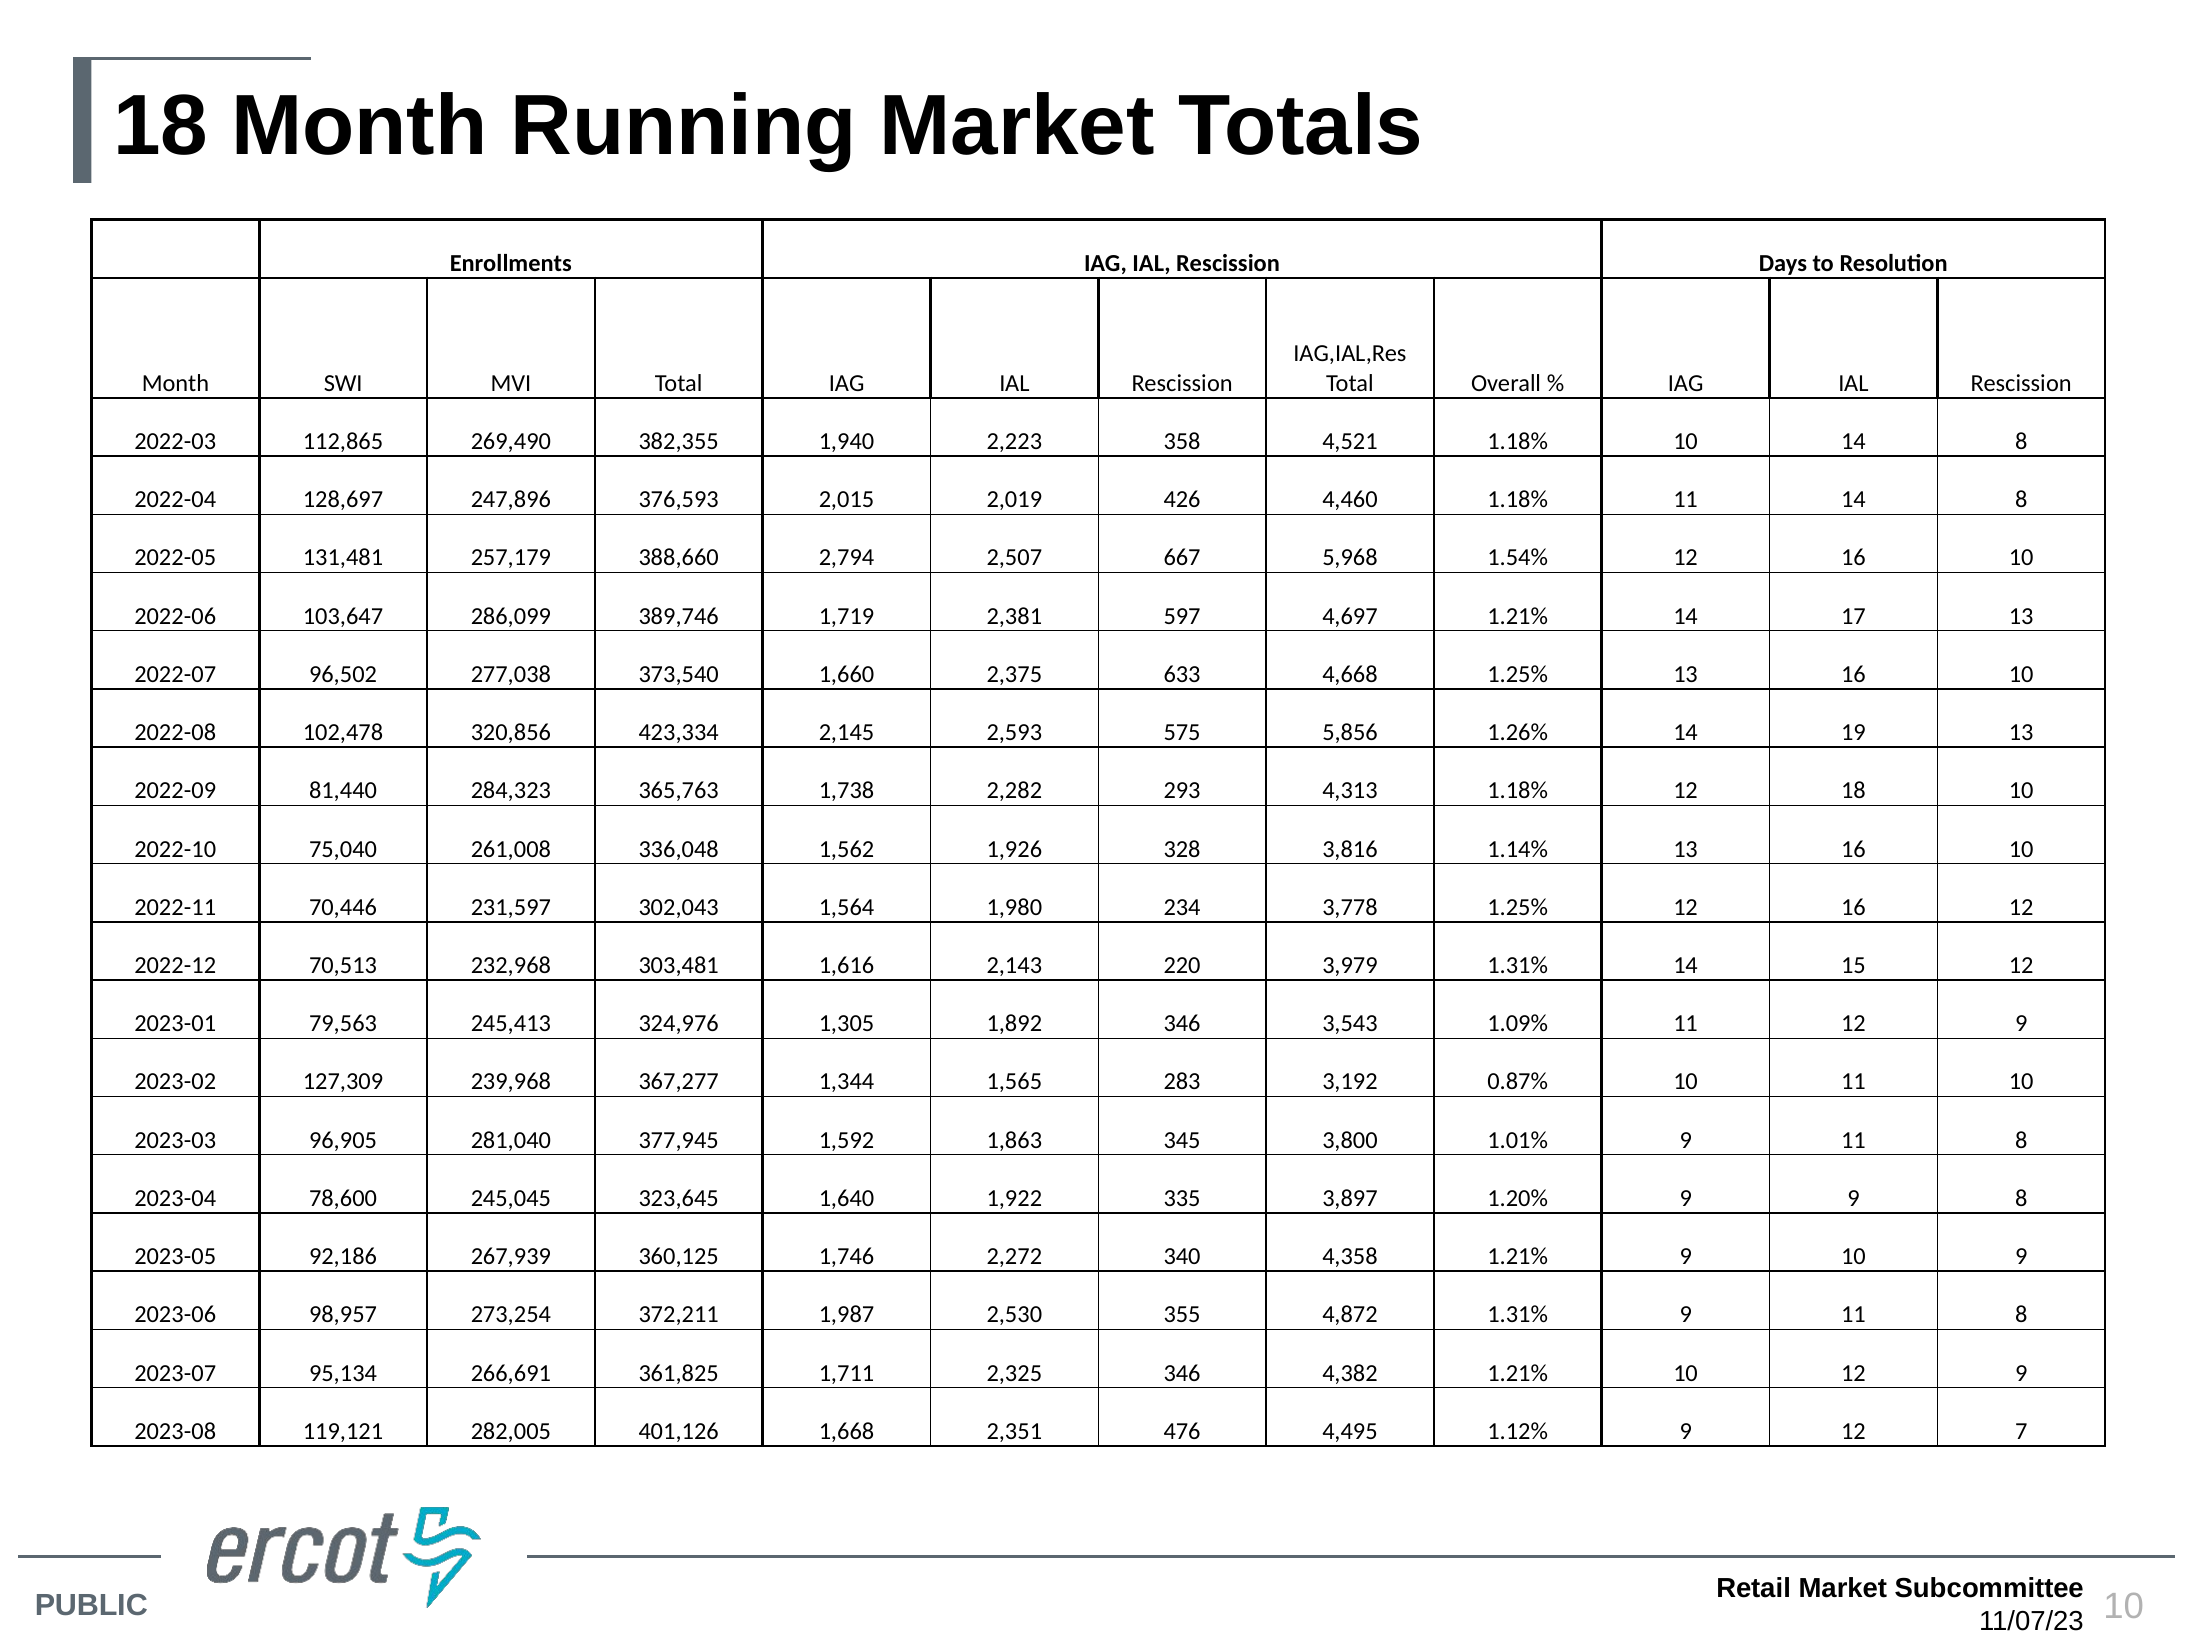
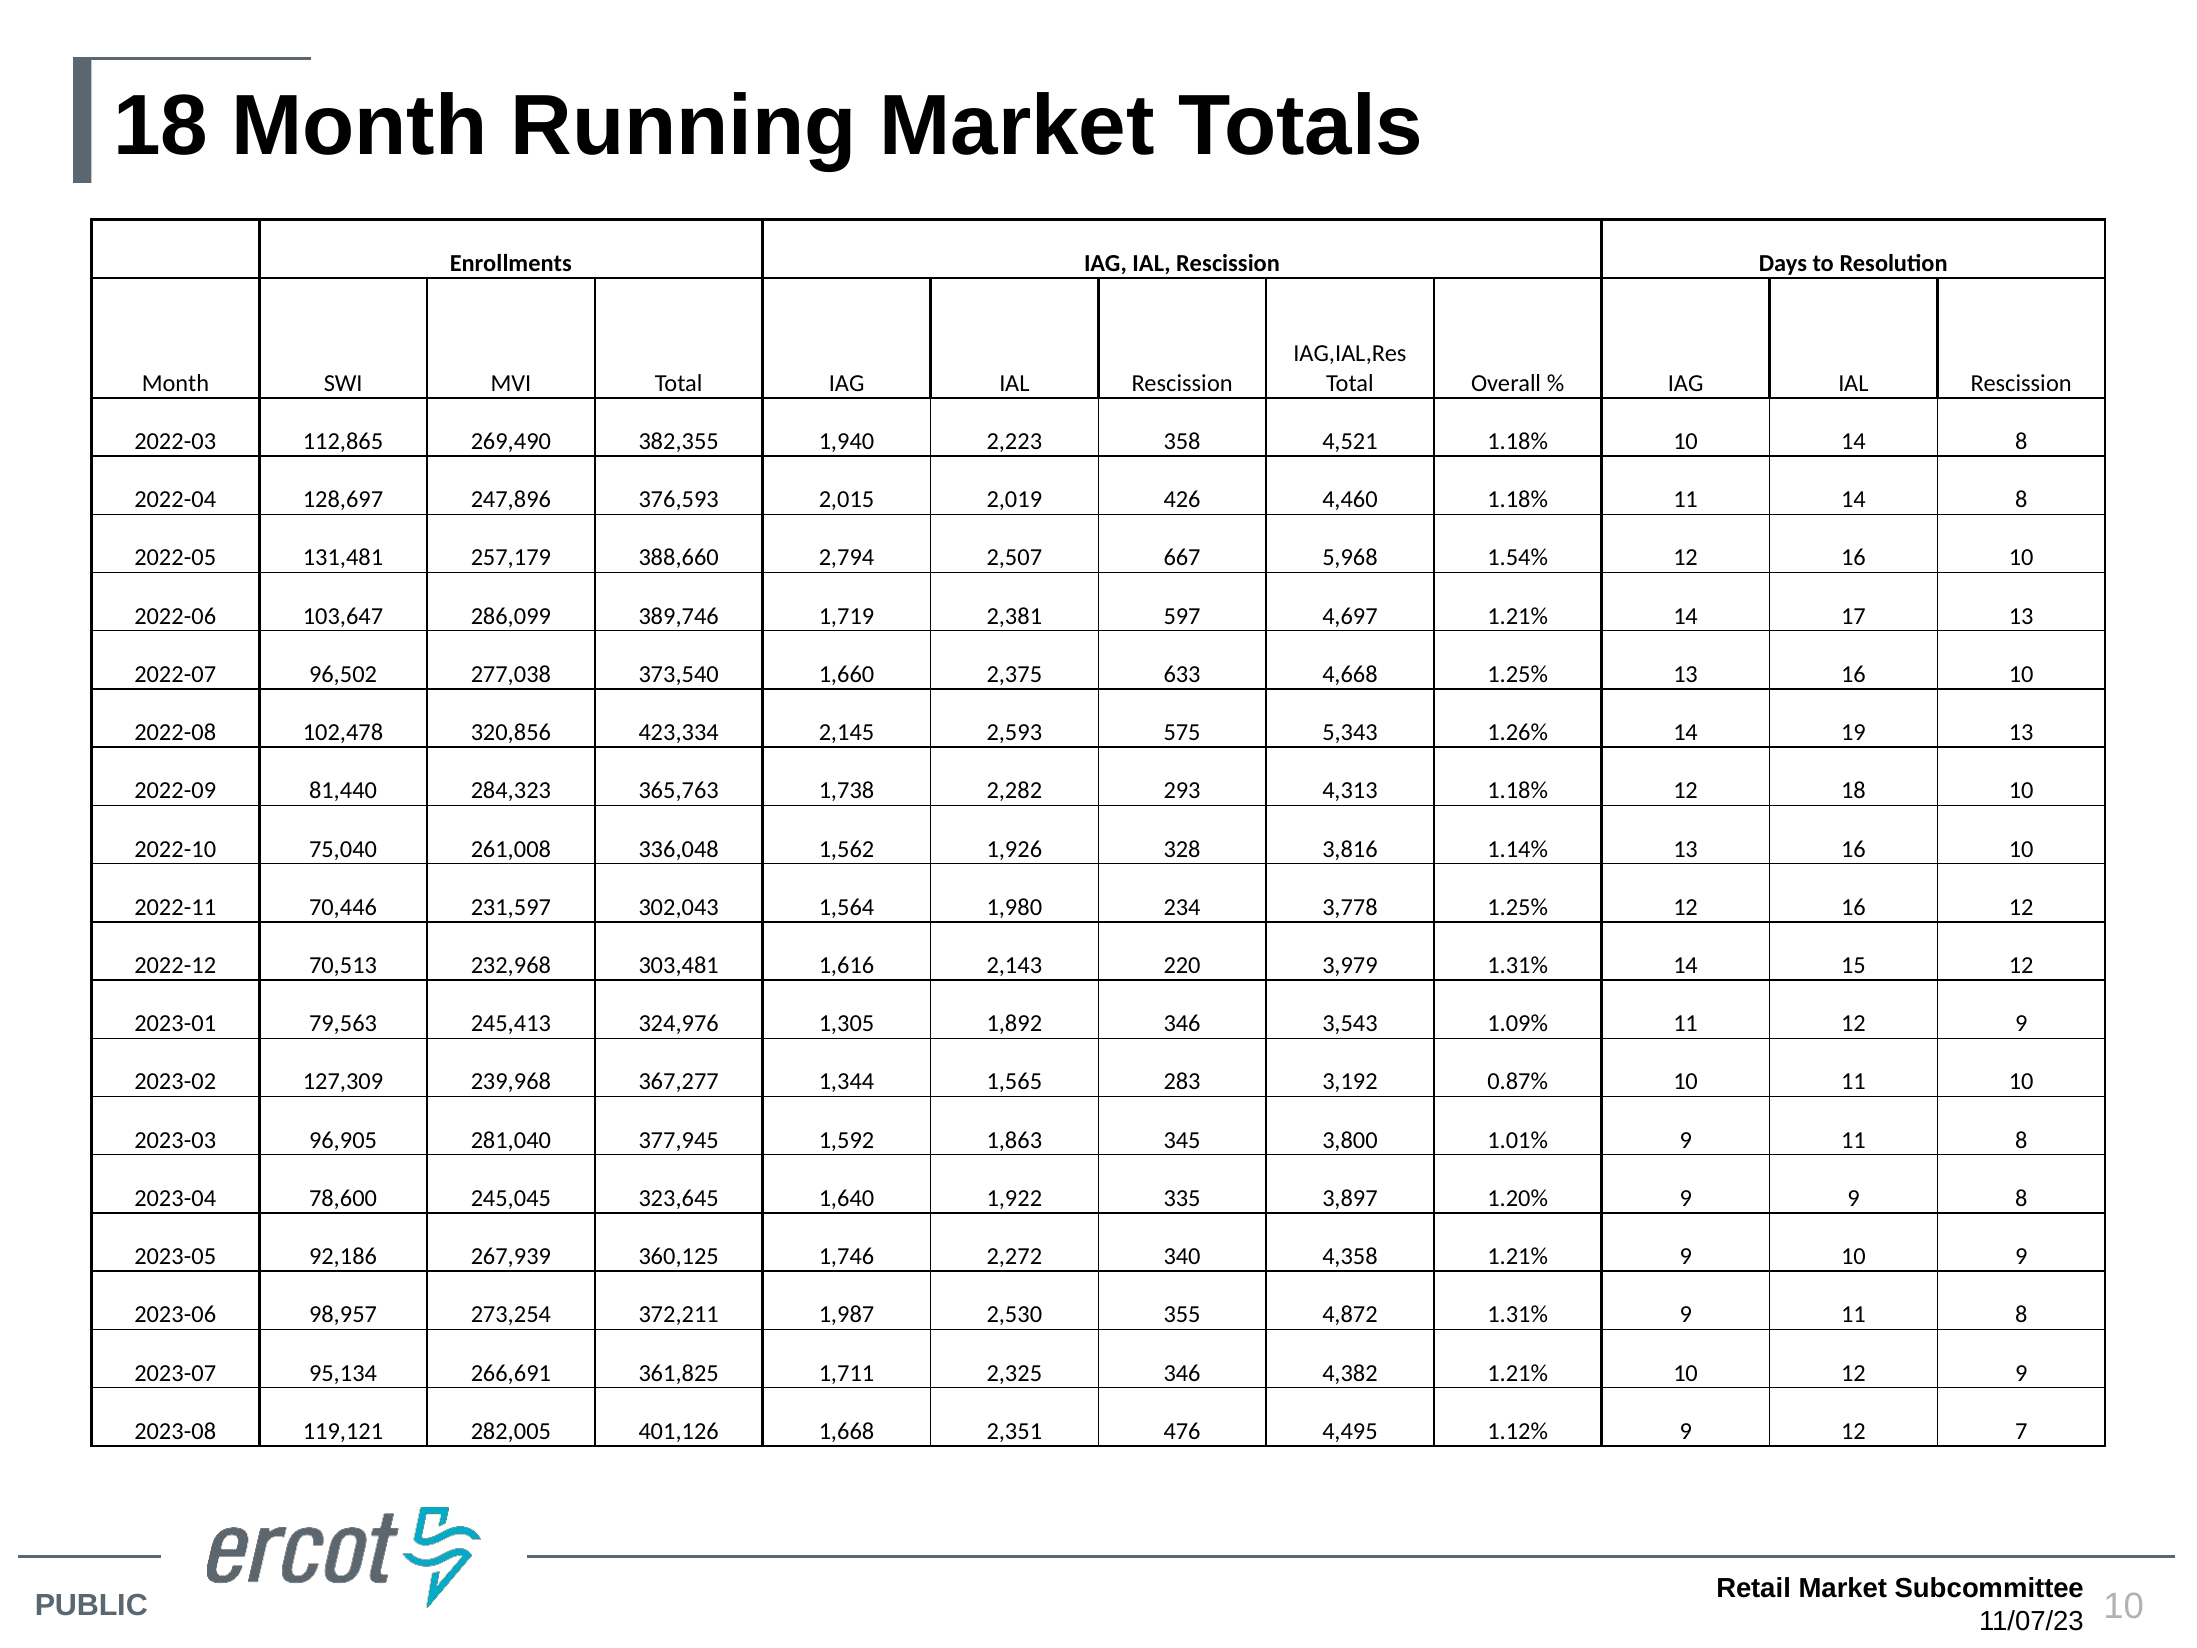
5,856: 5,856 -> 5,343
